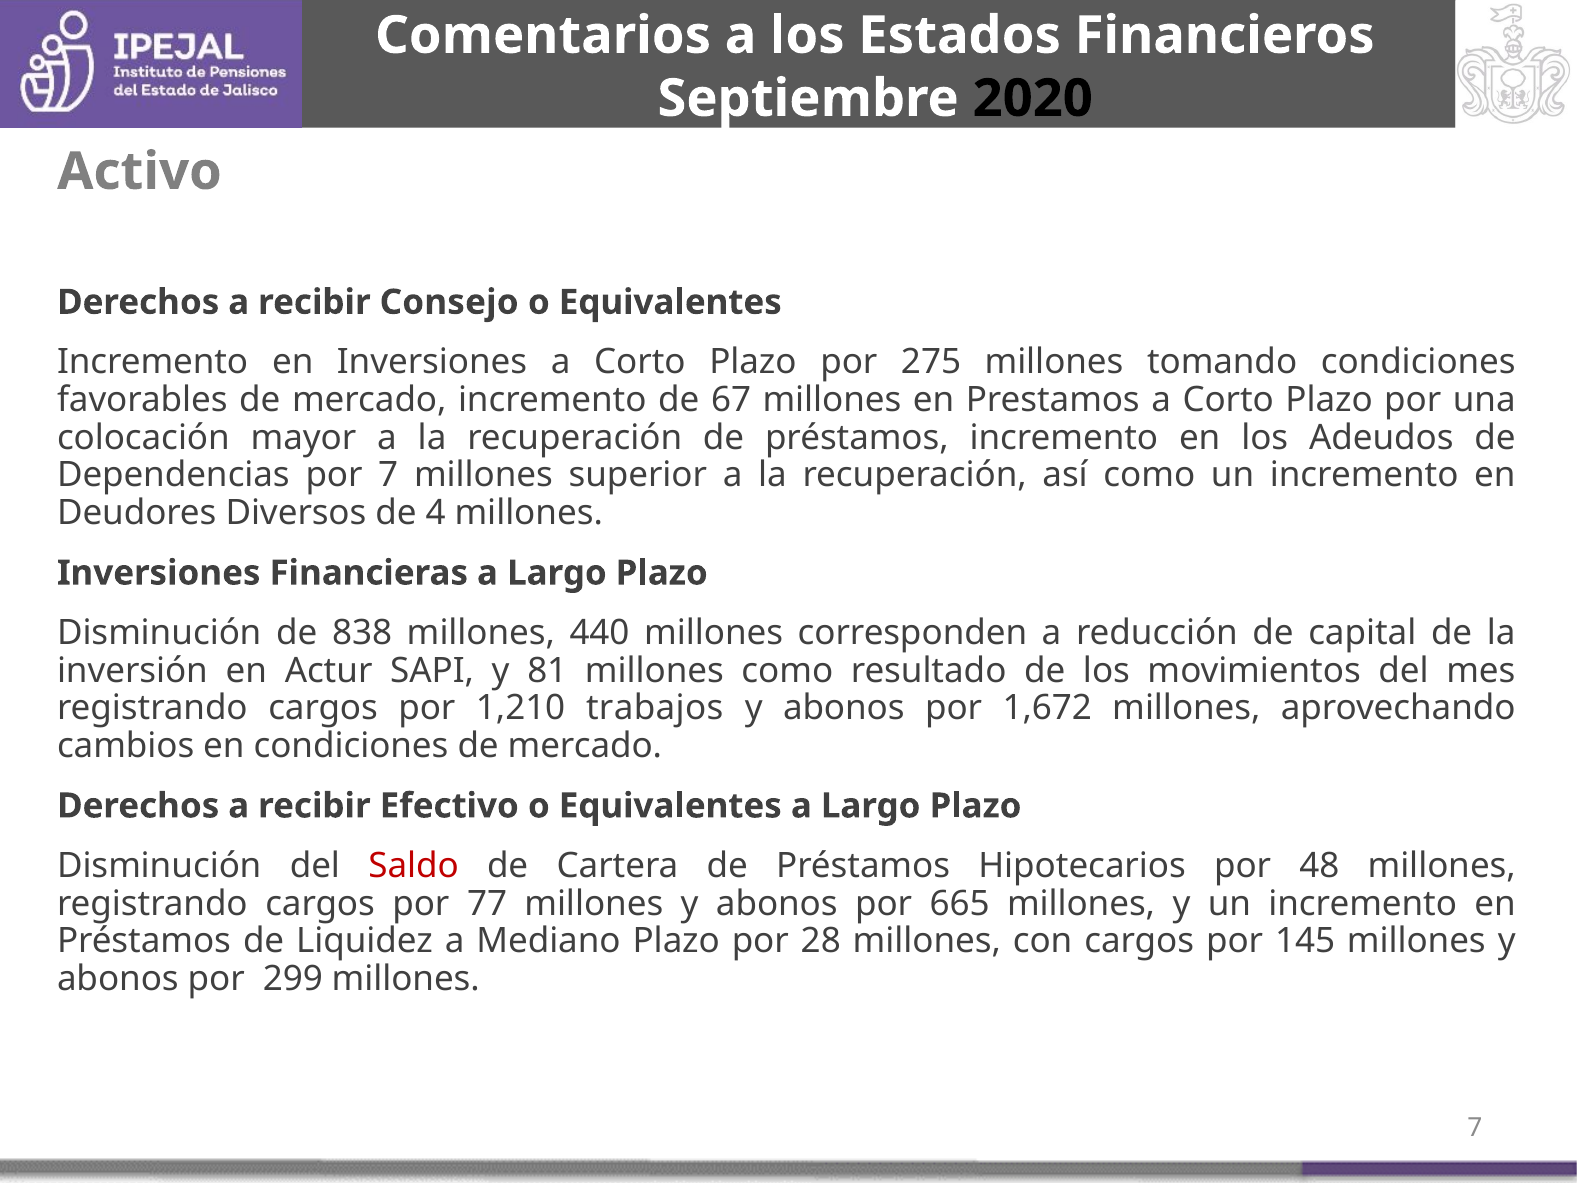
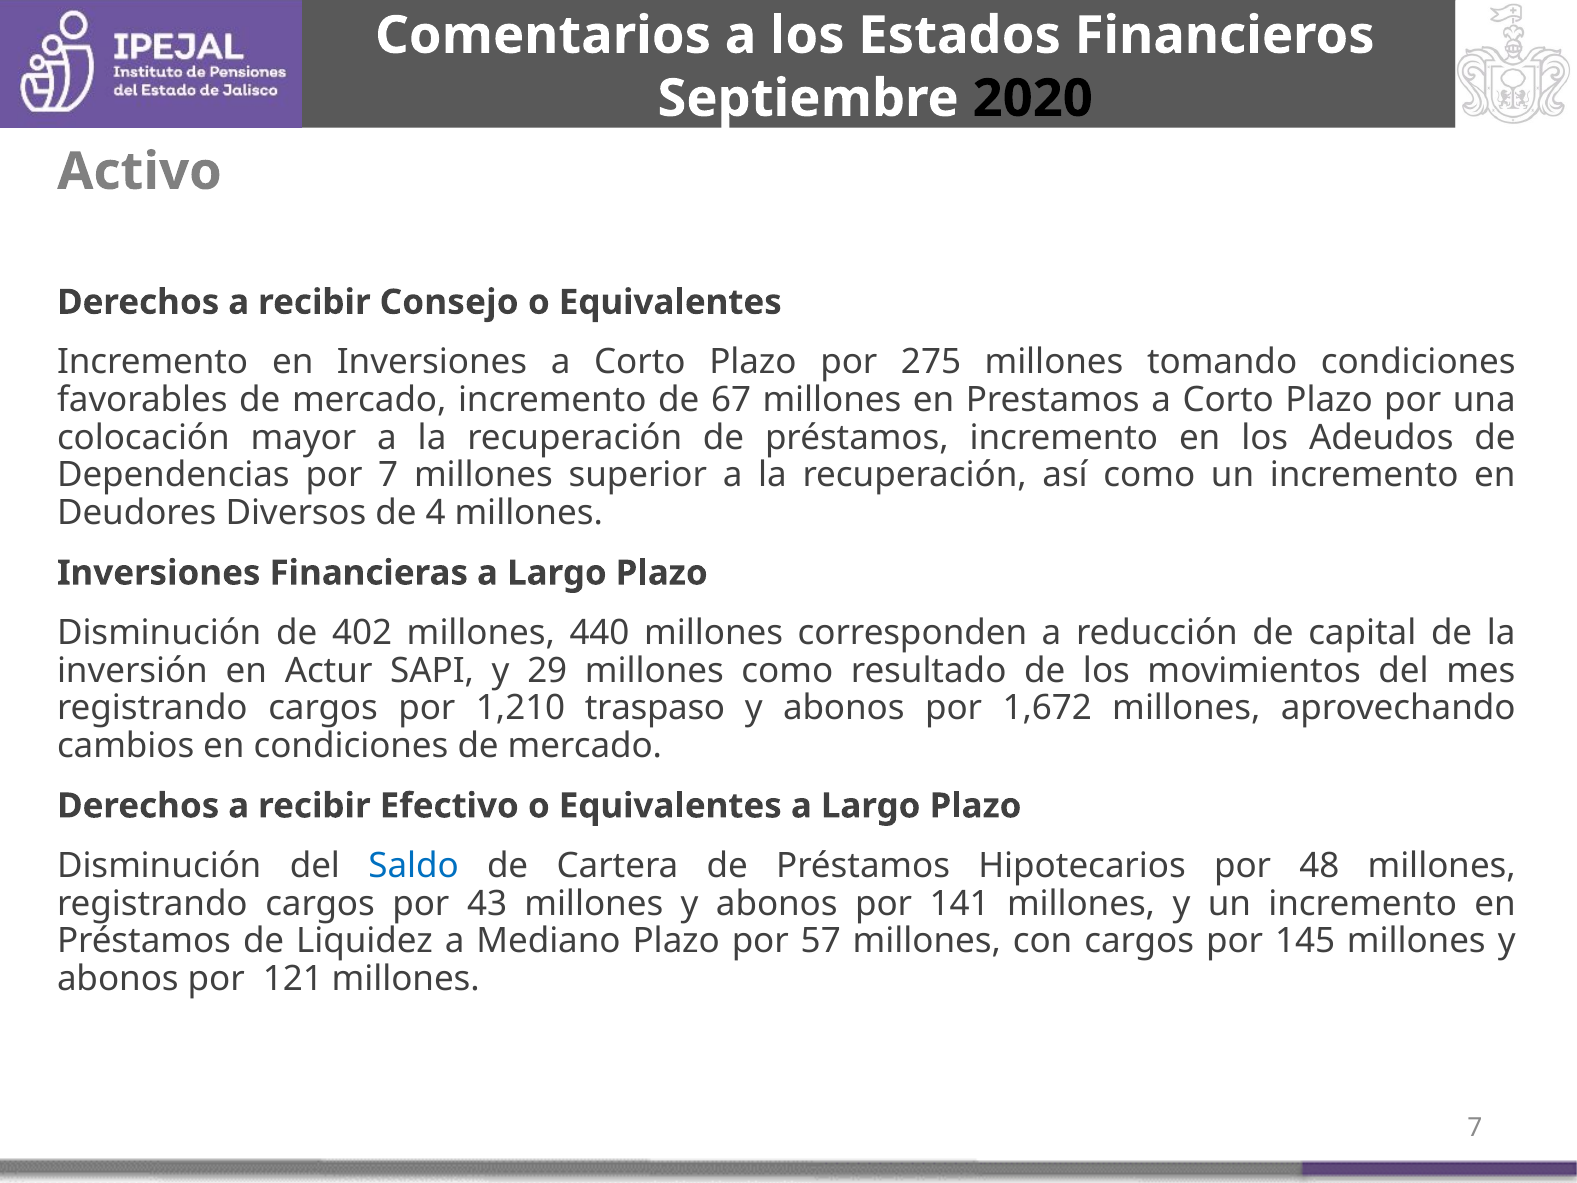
838: 838 -> 402
81: 81 -> 29
trabajos: trabajos -> traspaso
Saldo colour: red -> blue
77: 77 -> 43
665: 665 -> 141
28: 28 -> 57
299: 299 -> 121
